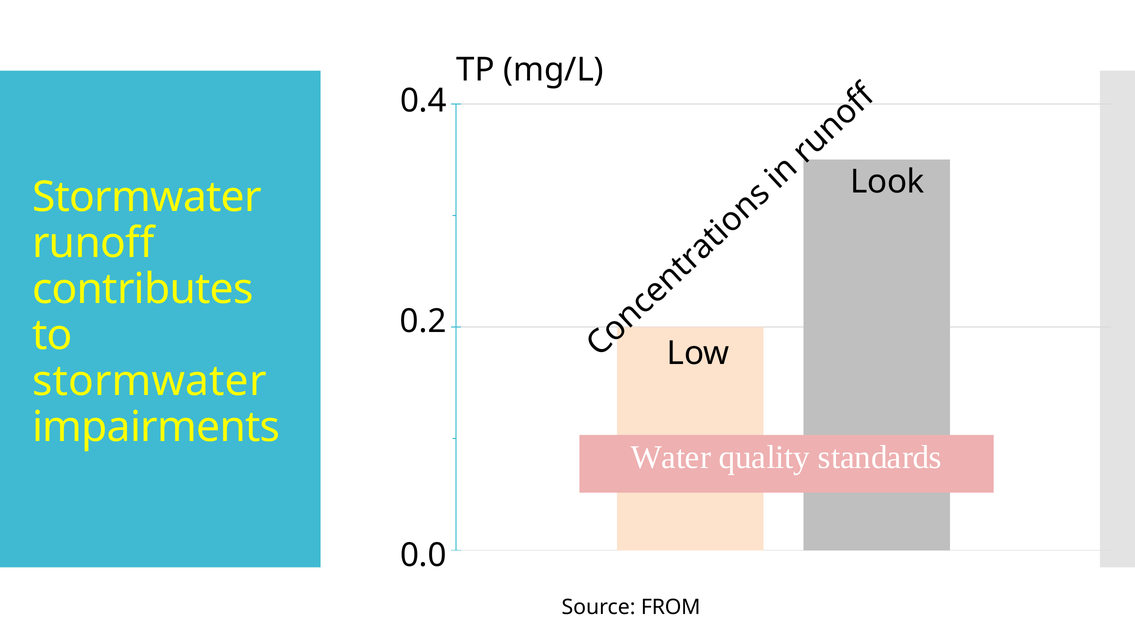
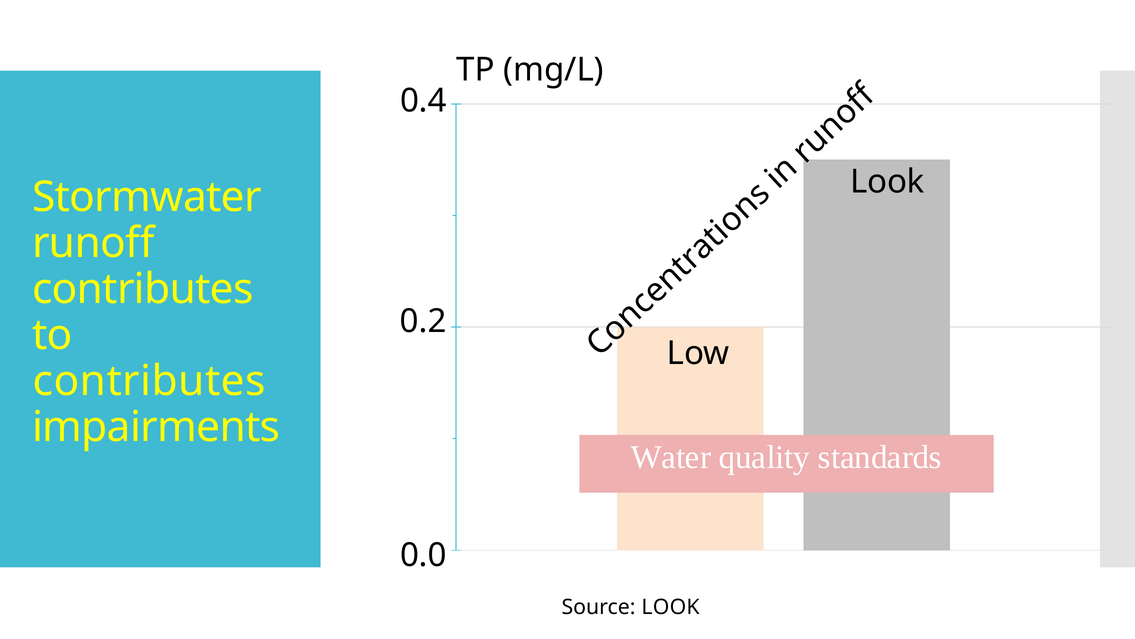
stormwater at (149, 381): stormwater -> contributes
Source FROM: FROM -> LOOK
